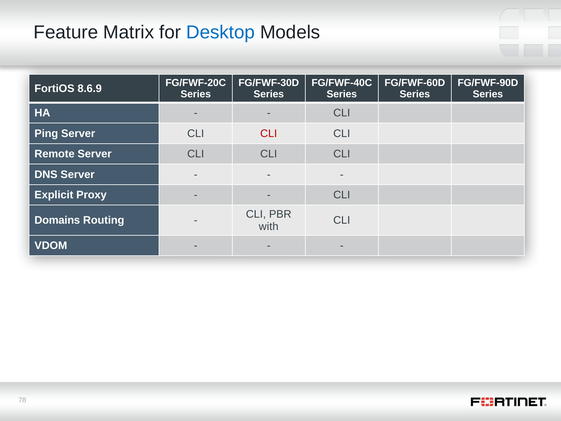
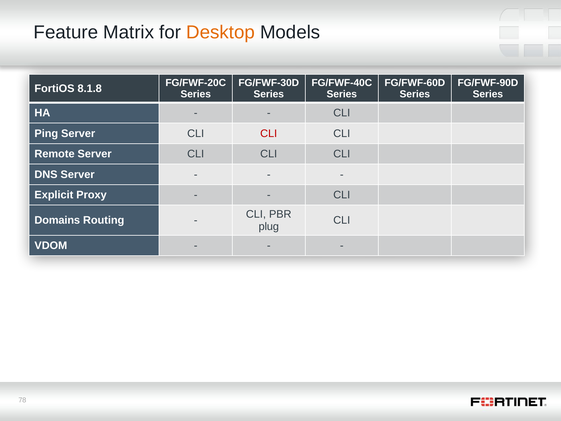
Desktop colour: blue -> orange
8.6.9: 8.6.9 -> 8.1.8
with: with -> plug
